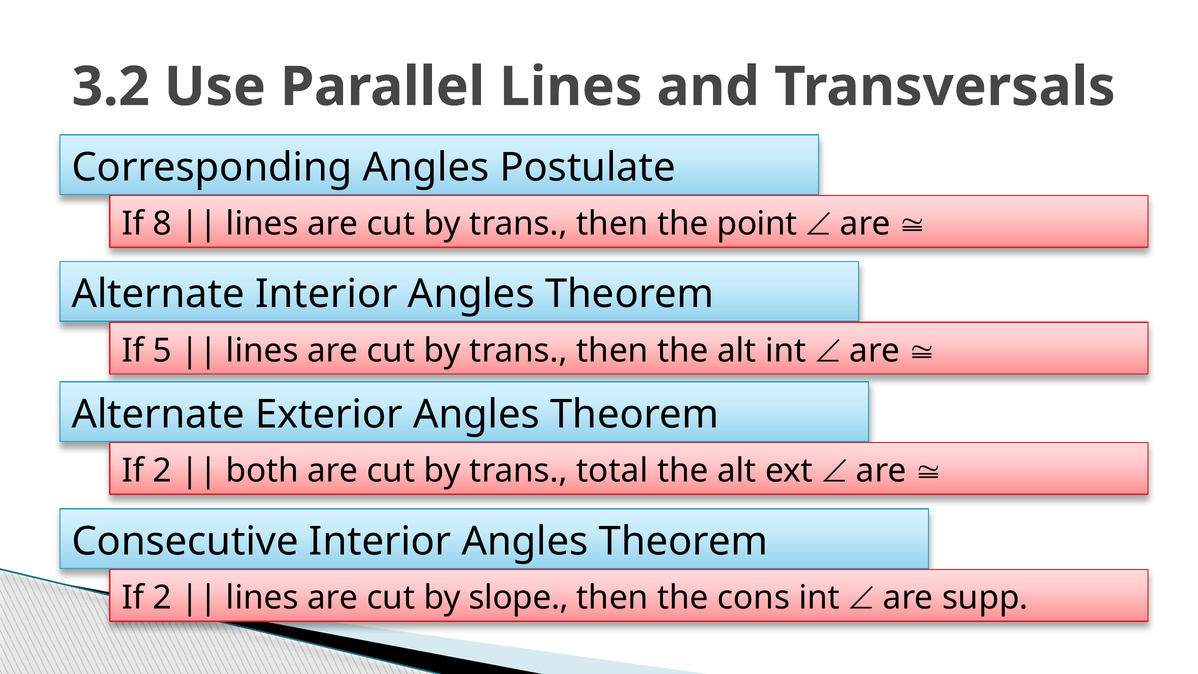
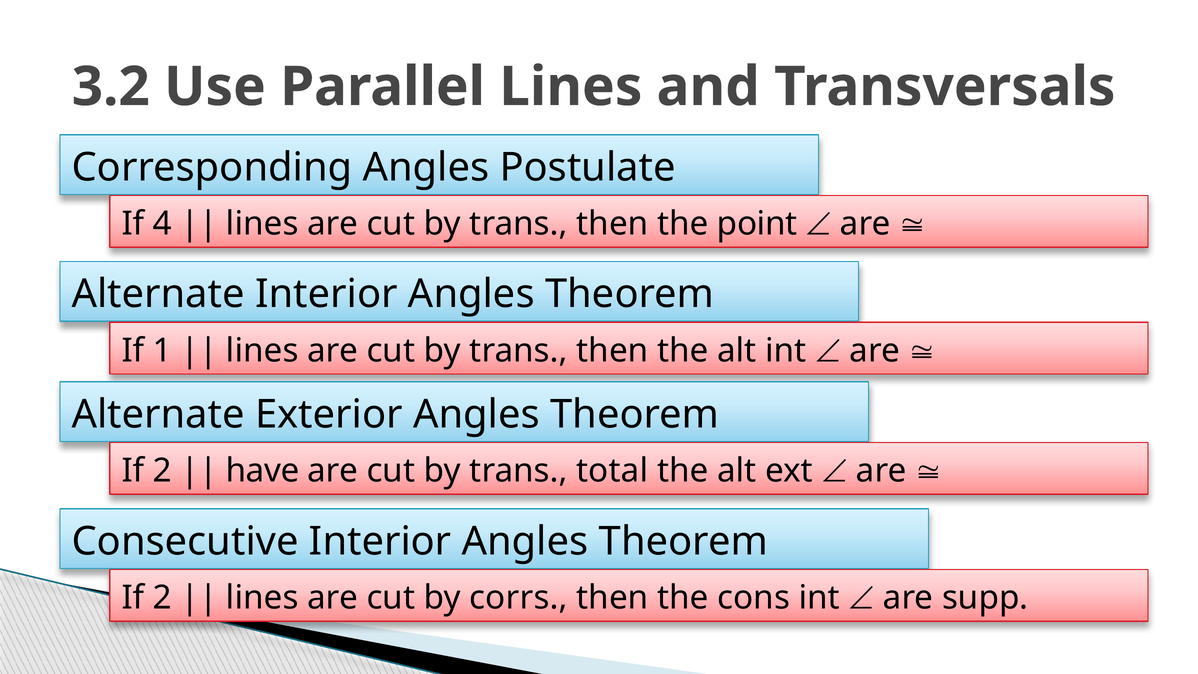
8: 8 -> 4
5: 5 -> 1
both: both -> have
slope: slope -> corrs
